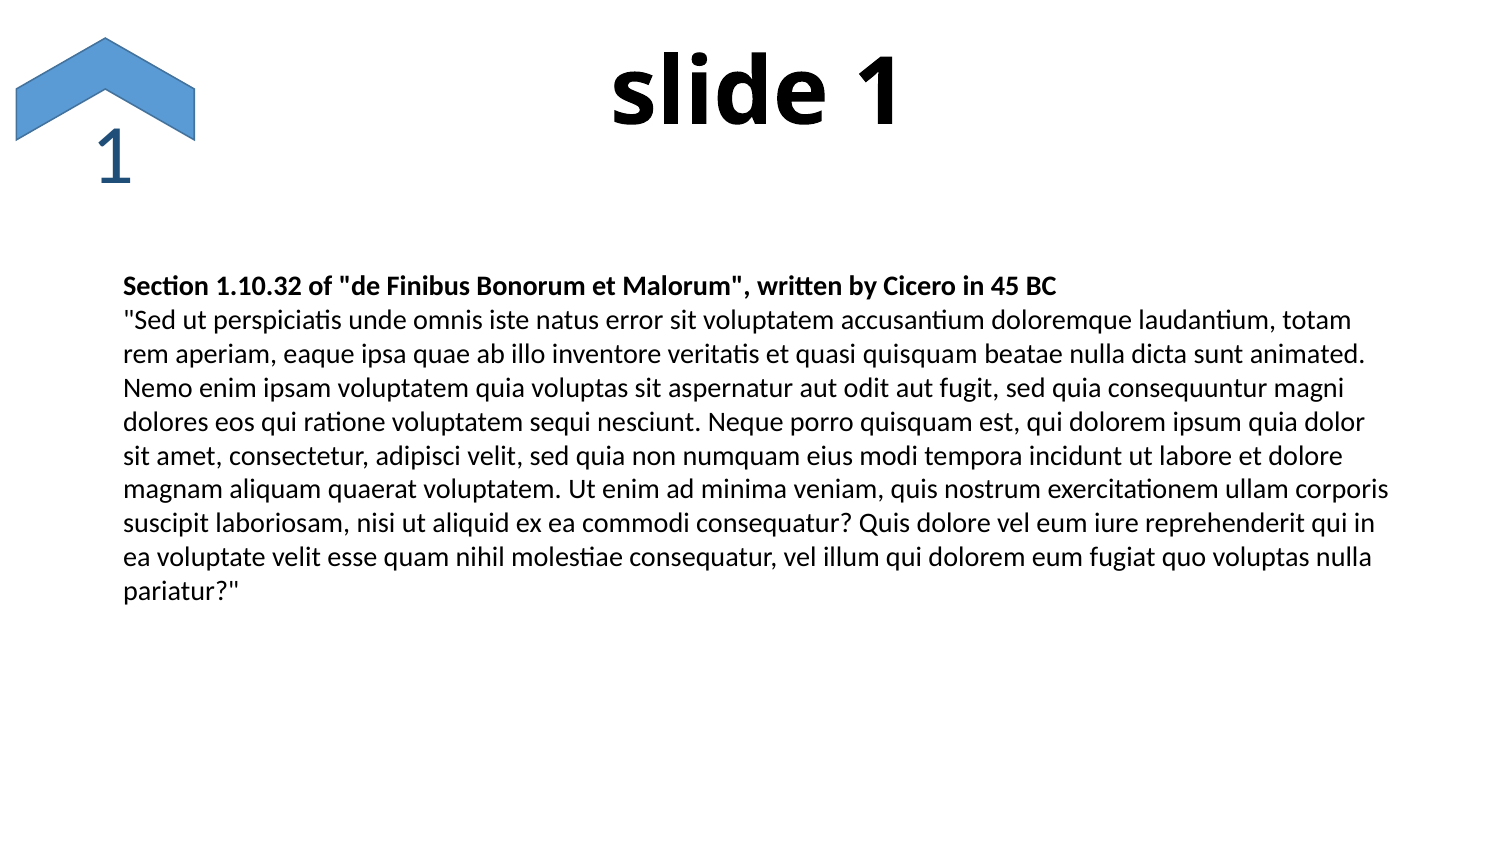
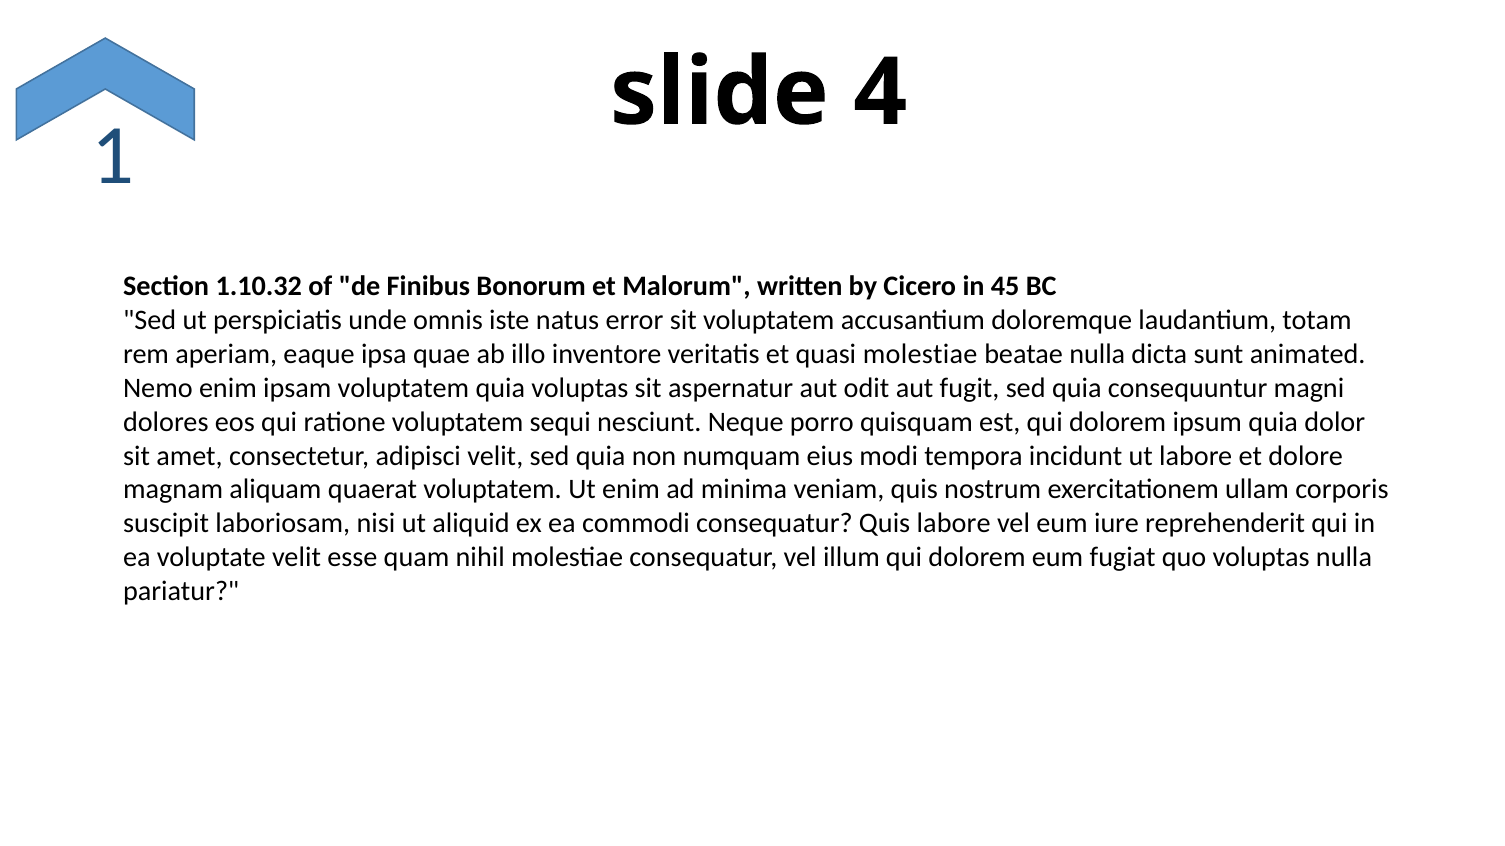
slide 1: 1 -> 4
quasi quisquam: quisquam -> molestiae
Quis dolore: dolore -> labore
